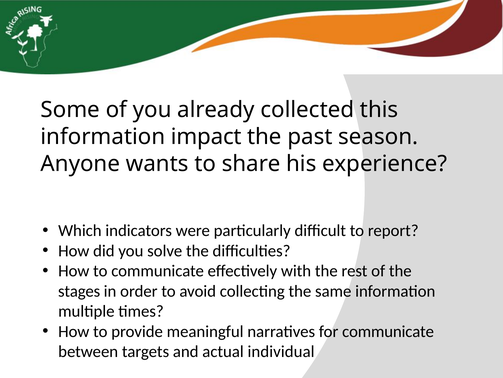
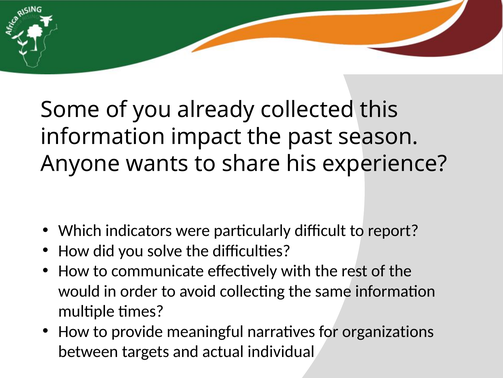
stages: stages -> would
for communicate: communicate -> organizations
